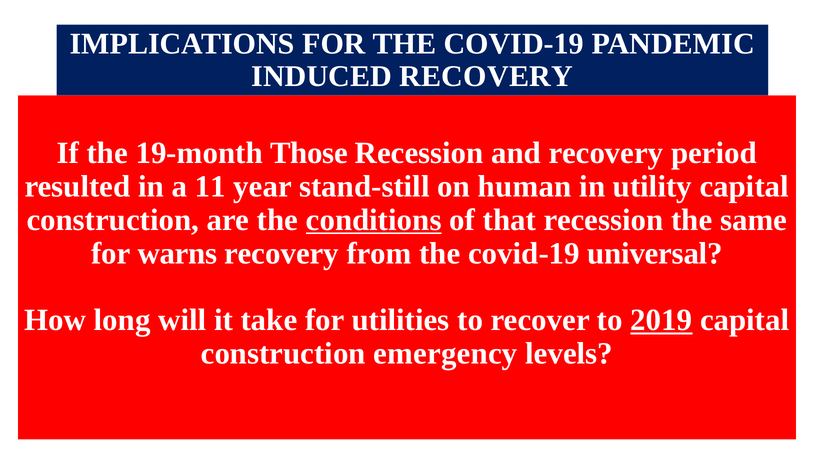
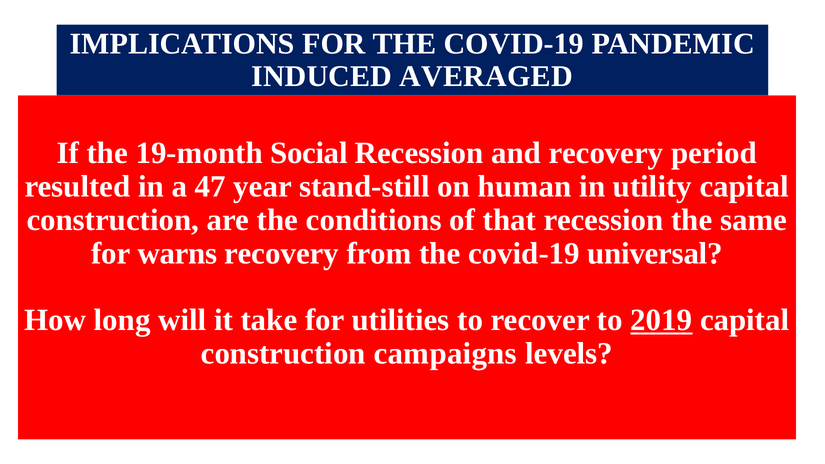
INDUCED RECOVERY: RECOVERY -> AVERAGED
Those: Those -> Social
11: 11 -> 47
conditions underline: present -> none
emergency: emergency -> campaigns
